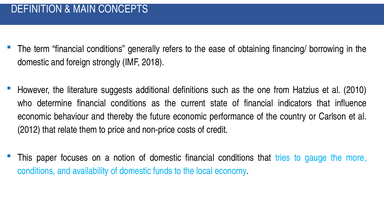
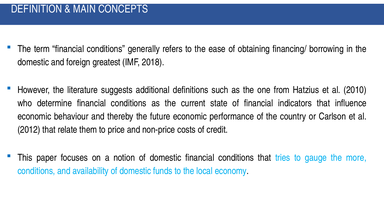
strongly: strongly -> greatest
